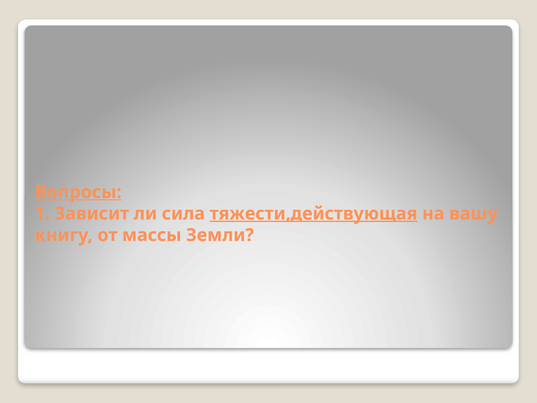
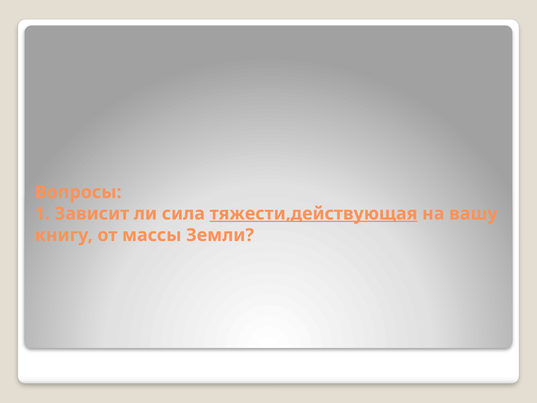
Вопросы underline: present -> none
